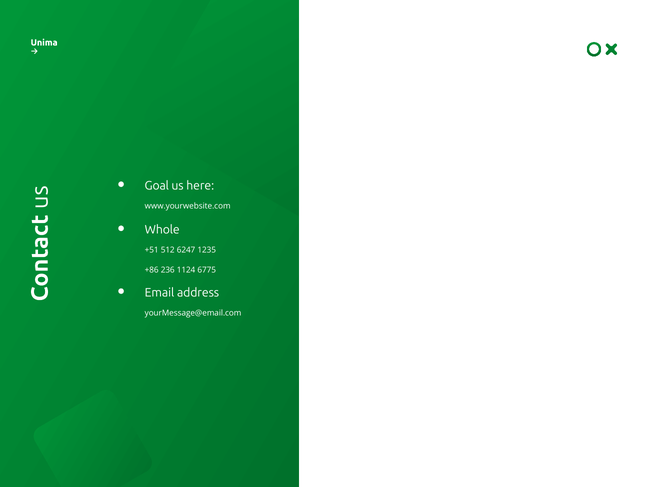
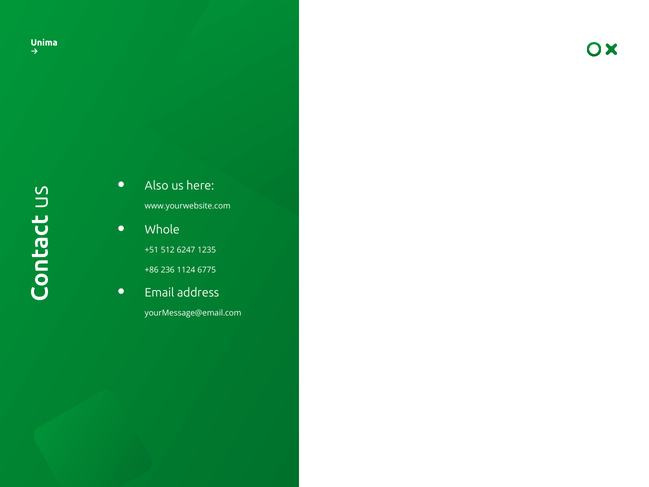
Goal: Goal -> Also
